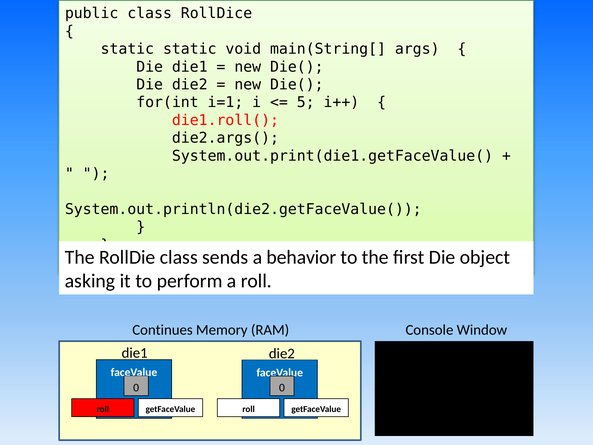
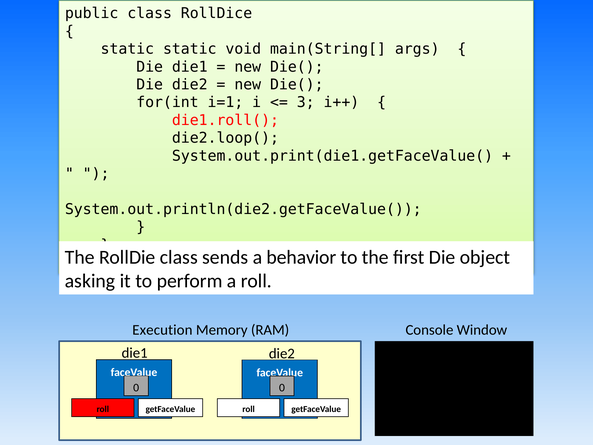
5: 5 -> 3
die2.args(: die2.args( -> die2.loop(
Continues: Continues -> Execution
